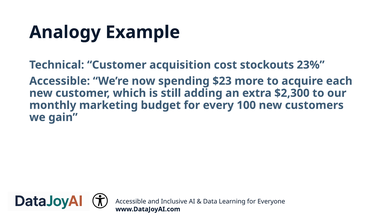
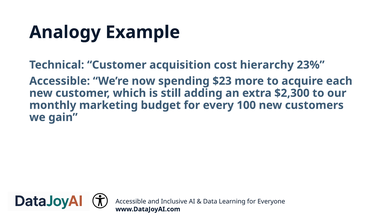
stockouts: stockouts -> hierarchy
